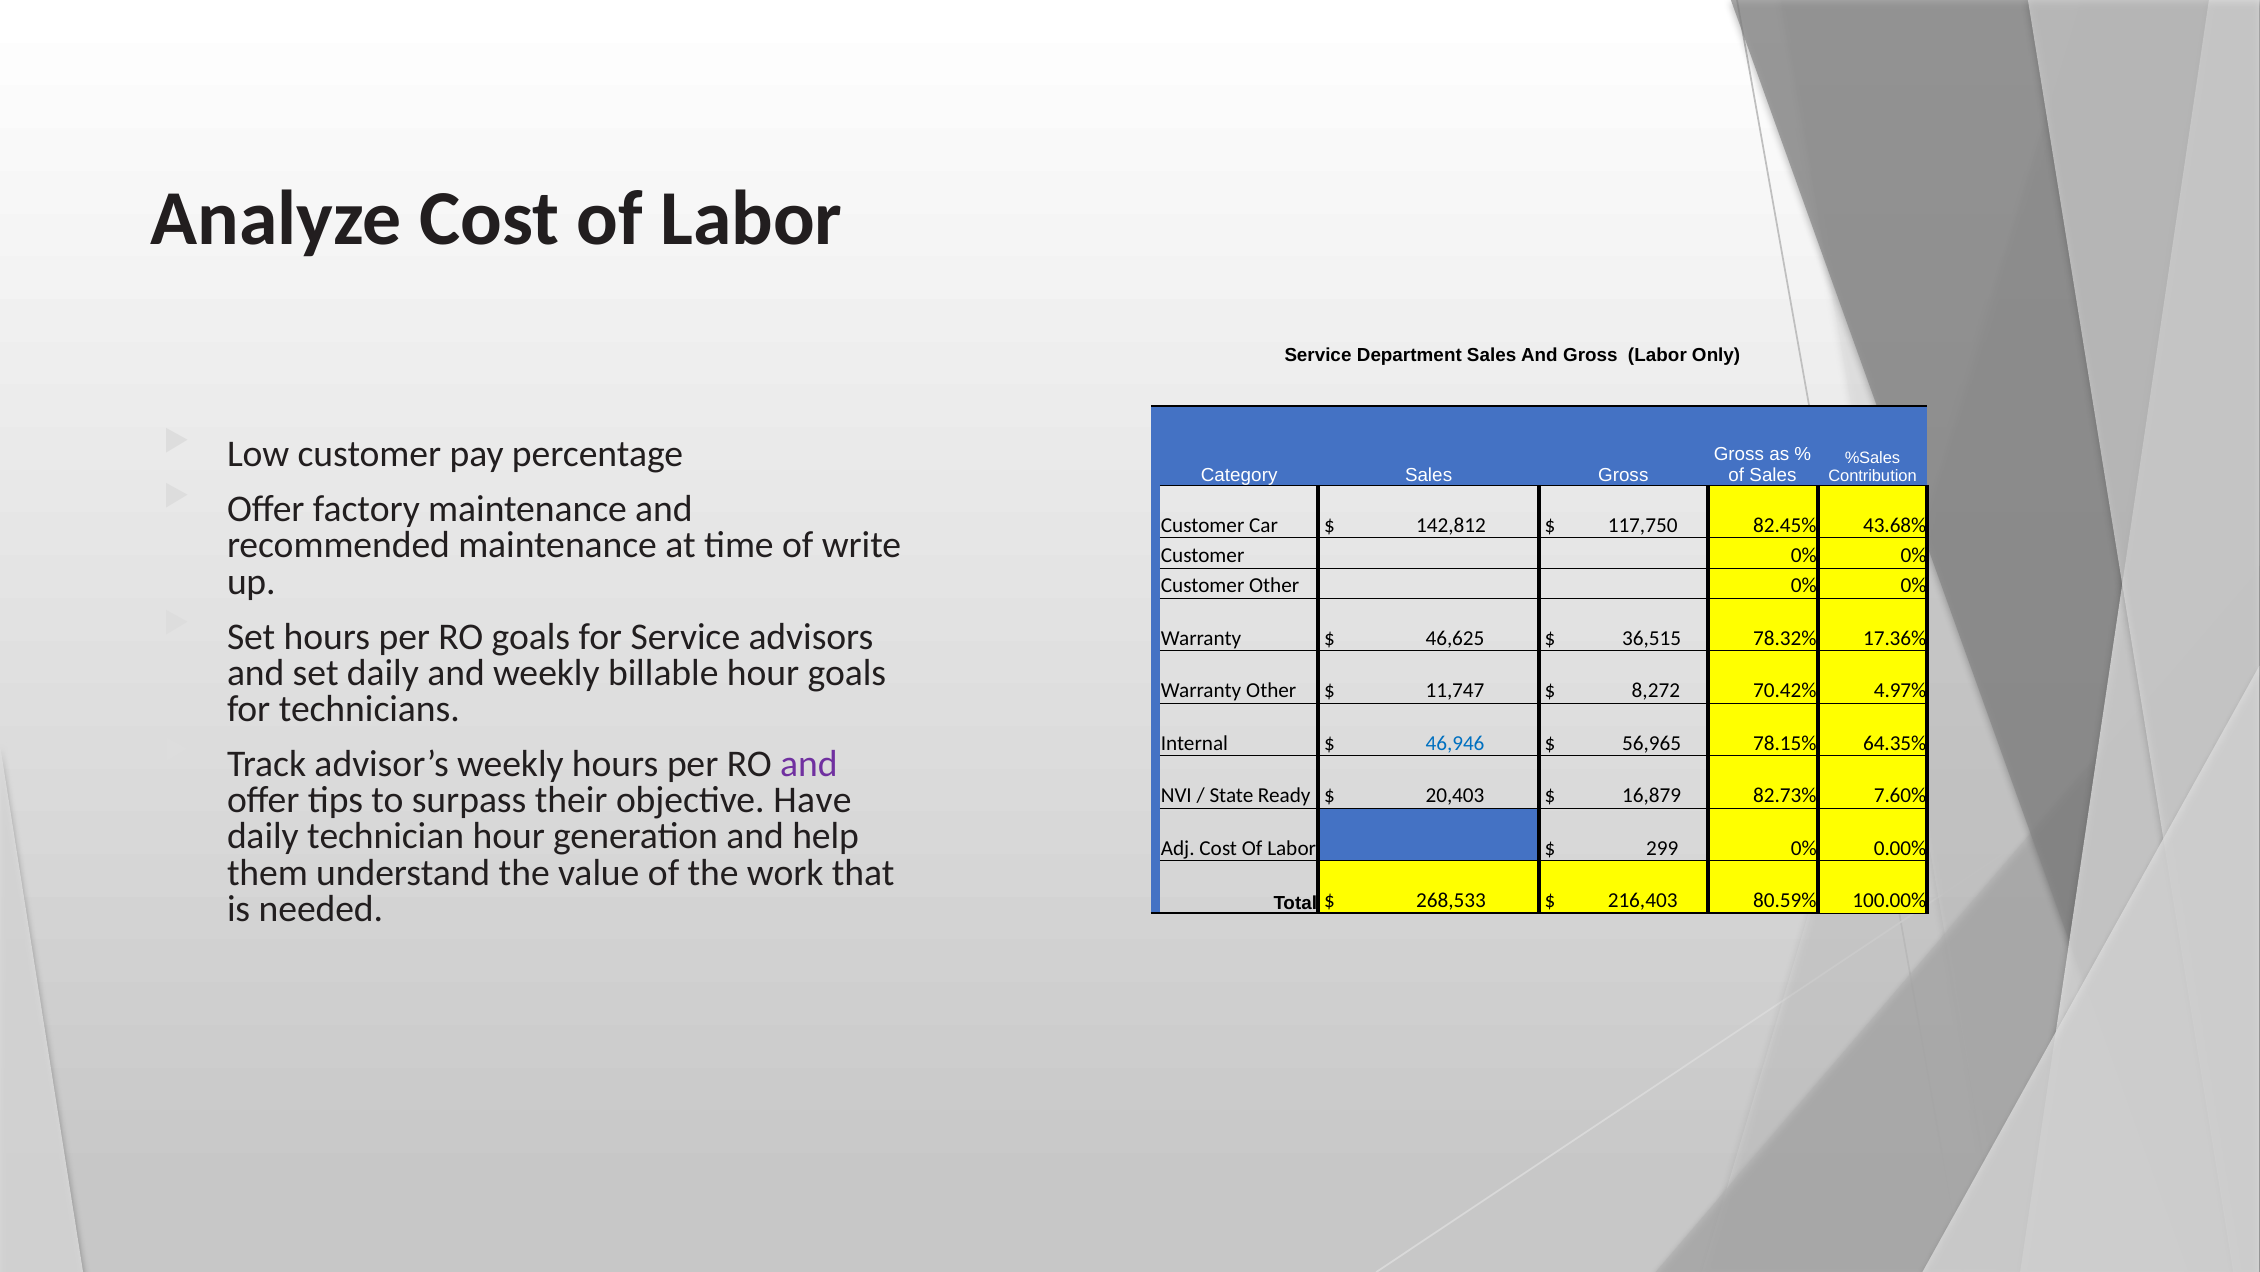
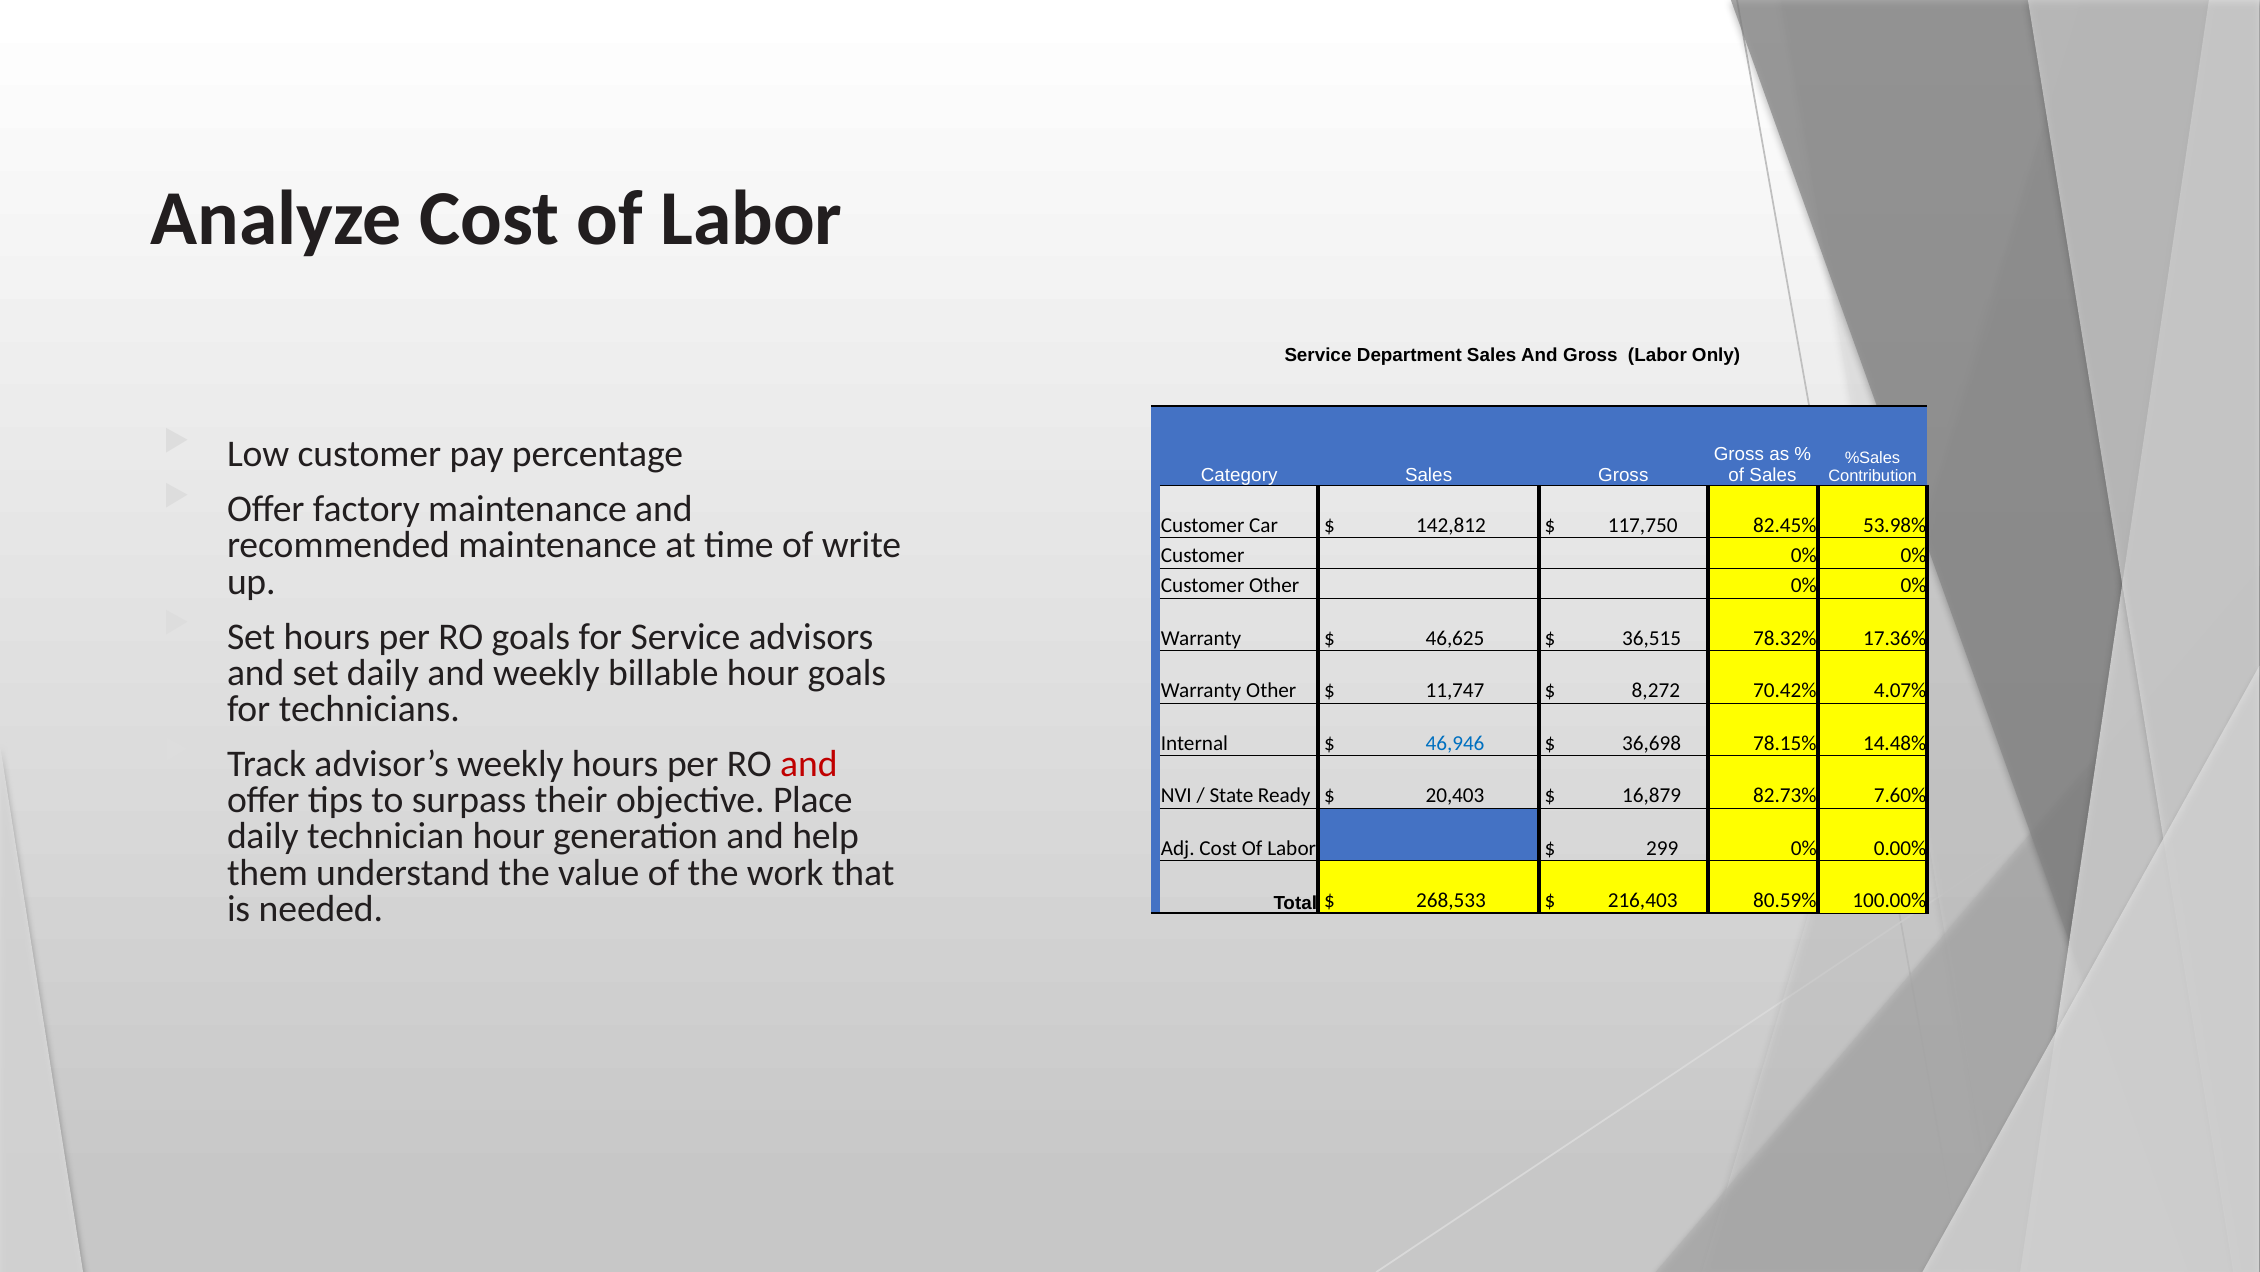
43.68%: 43.68% -> 53.98%
4.97%: 4.97% -> 4.07%
56,965: 56,965 -> 36,698
64.35%: 64.35% -> 14.48%
and at (809, 764) colour: purple -> red
Have: Have -> Place
